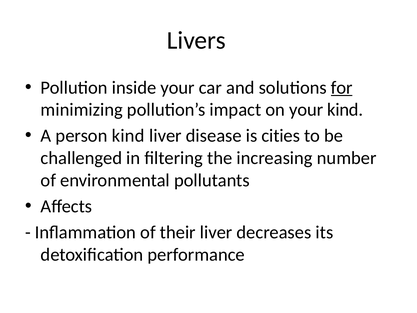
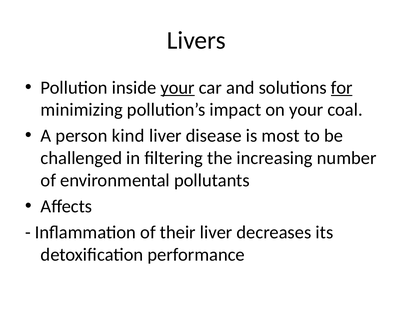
your at (178, 87) underline: none -> present
your kind: kind -> coal
cities: cities -> most
